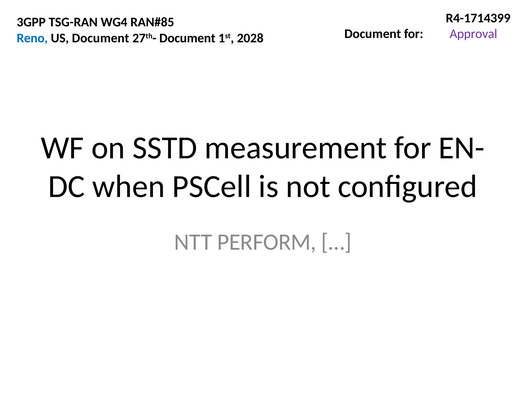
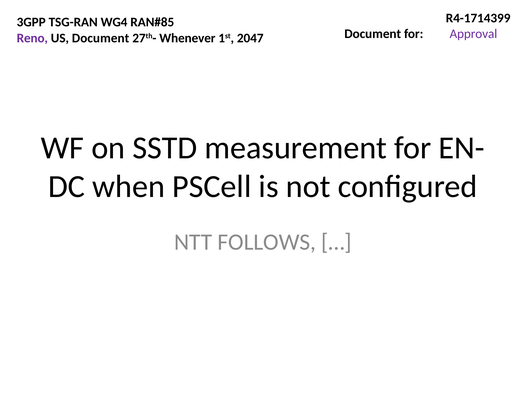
Reno colour: blue -> purple
27th- Document: Document -> Whenever
2028: 2028 -> 2047
PERFORM: PERFORM -> FOLLOWS
